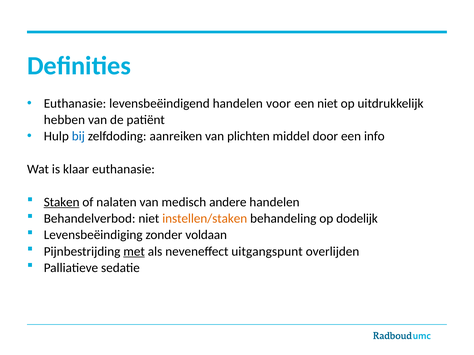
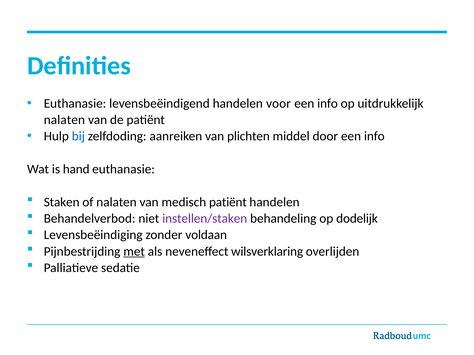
niet at (328, 104): niet -> info
hebben at (64, 120): hebben -> nalaten
klaar: klaar -> hand
Staken underline: present -> none
medisch andere: andere -> patiënt
instellen/staken colour: orange -> purple
uitgangspunt: uitgangspunt -> wilsverklaring
